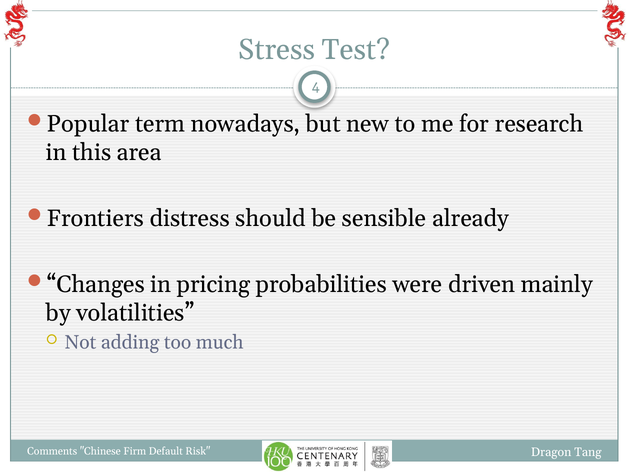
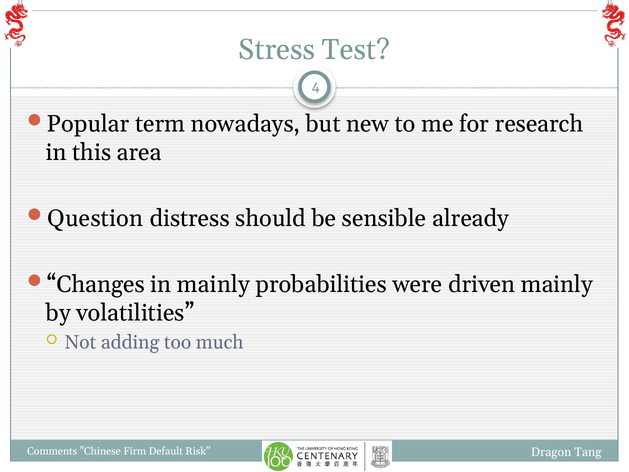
Frontiers: Frontiers -> Question
in pricing: pricing -> mainly
